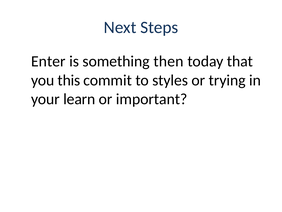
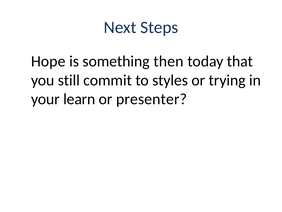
Enter: Enter -> Hope
this: this -> still
important: important -> presenter
